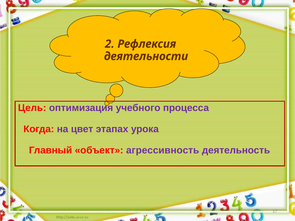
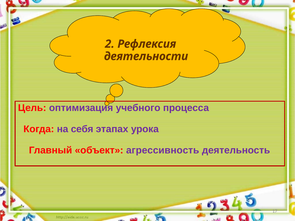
цвет: цвет -> себя
